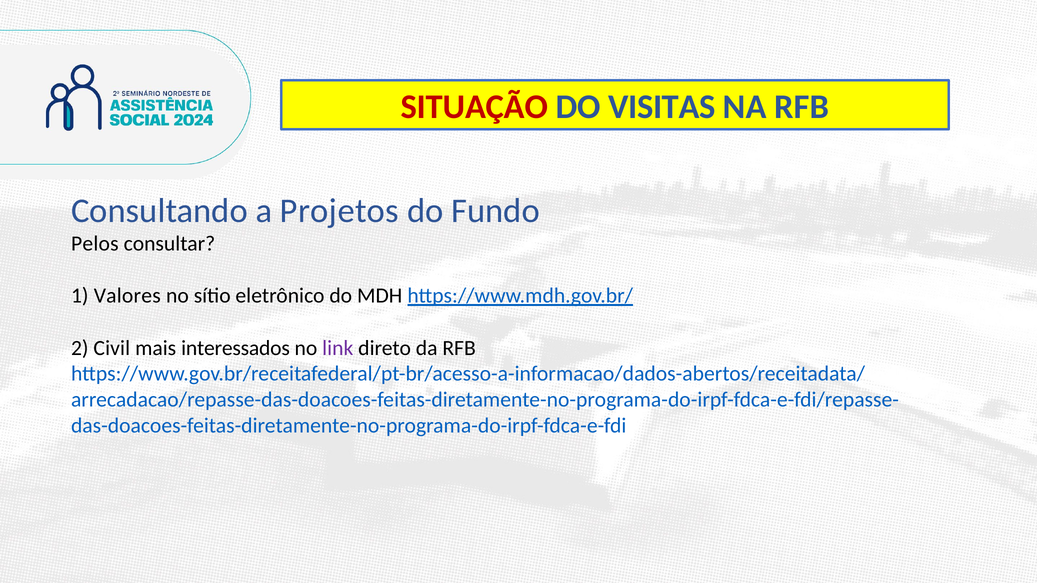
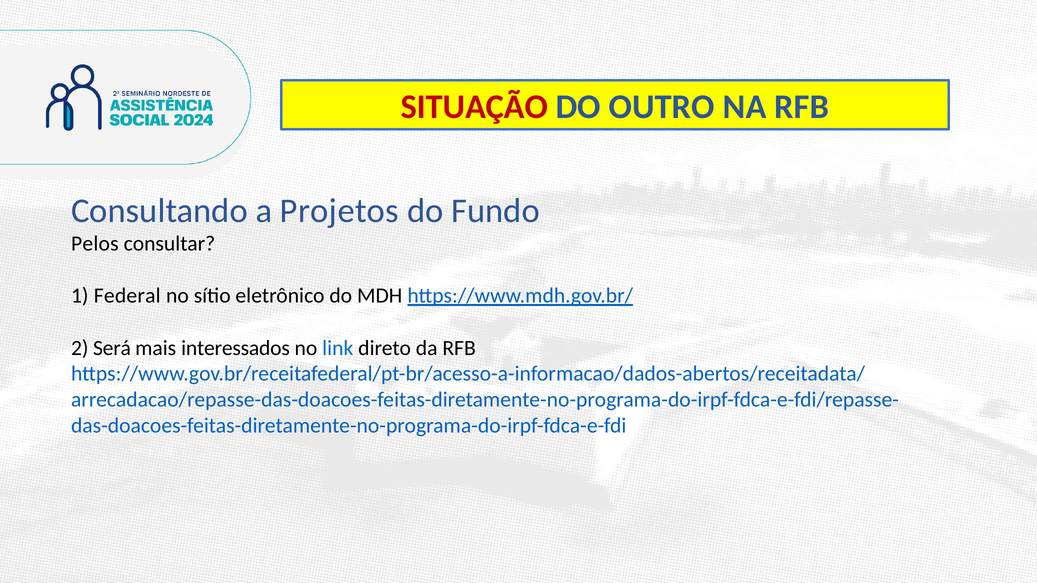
VISITAS: VISITAS -> OUTRO
Valores: Valores -> Federal
Civil: Civil -> Será
link colour: purple -> blue
